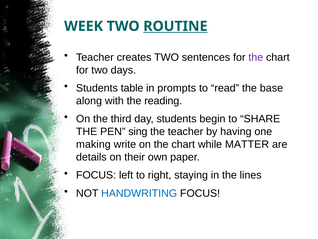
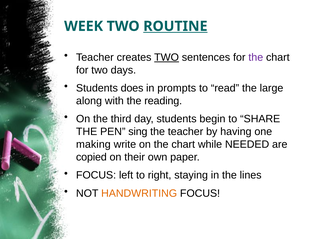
TWO at (167, 57) underline: none -> present
table: table -> does
base: base -> large
MATTER: MATTER -> NEEDED
details: details -> copied
HANDWRITING colour: blue -> orange
